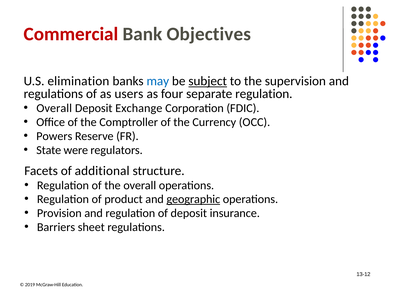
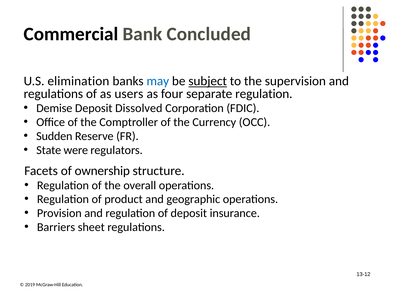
Commercial colour: red -> black
Objectives: Objectives -> Concluded
Overall at (54, 108): Overall -> Demise
Exchange: Exchange -> Dissolved
Powers: Powers -> Sudden
additional: additional -> ownership
geographic underline: present -> none
